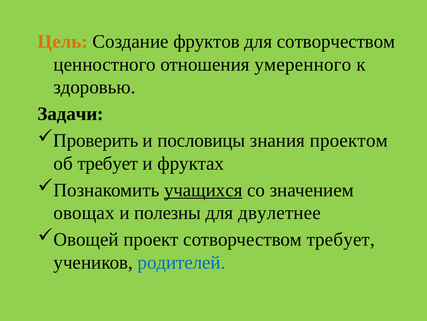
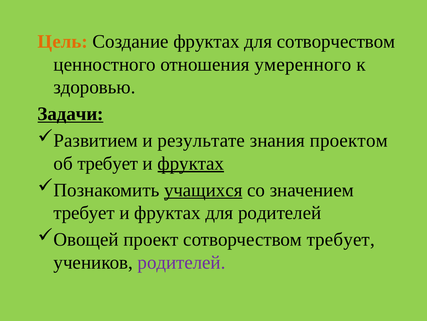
Создание фруктов: фруктов -> фруктах
Задачи underline: none -> present
Проверить: Проверить -> Развитием
пословицы: пословицы -> результате
фруктах at (191, 163) underline: none -> present
овощах at (84, 212): овощах -> требует
полезны at (168, 212): полезны -> фруктах
для двулетнее: двулетнее -> родителей
родителей at (182, 262) colour: blue -> purple
